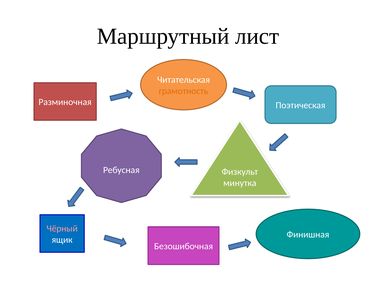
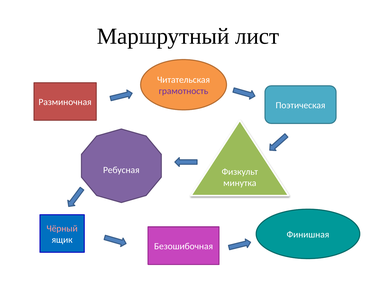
грамотность colour: orange -> purple
